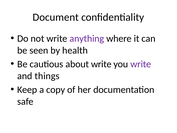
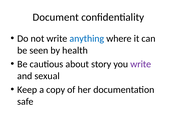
anything colour: purple -> blue
about write: write -> story
things: things -> sexual
